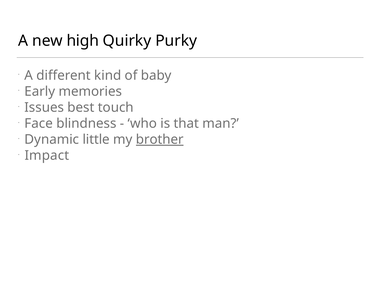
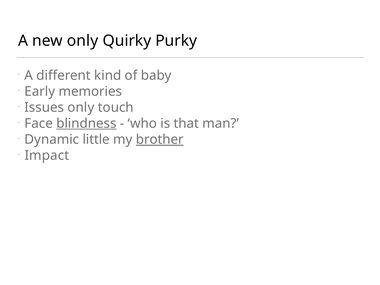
new high: high -> only
Issues best: best -> only
blindness underline: none -> present
